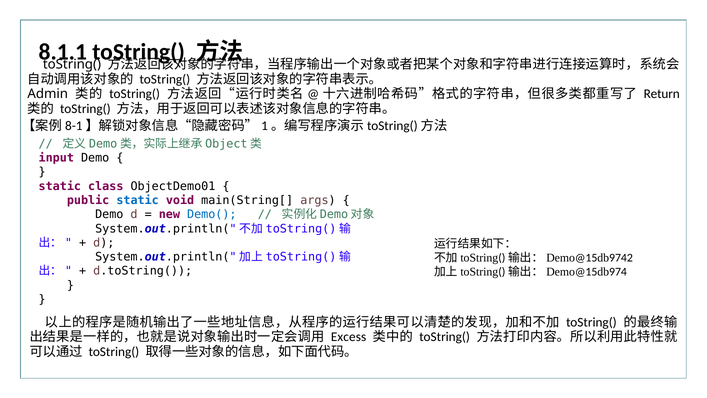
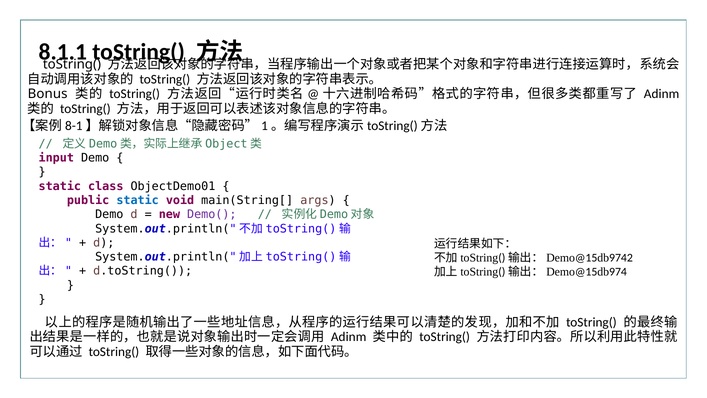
Admin: Admin -> Bonus
Return at (662, 94): Return -> Adinm
Demo( colour: blue -> purple
Excess at (349, 337): Excess -> Adinm
